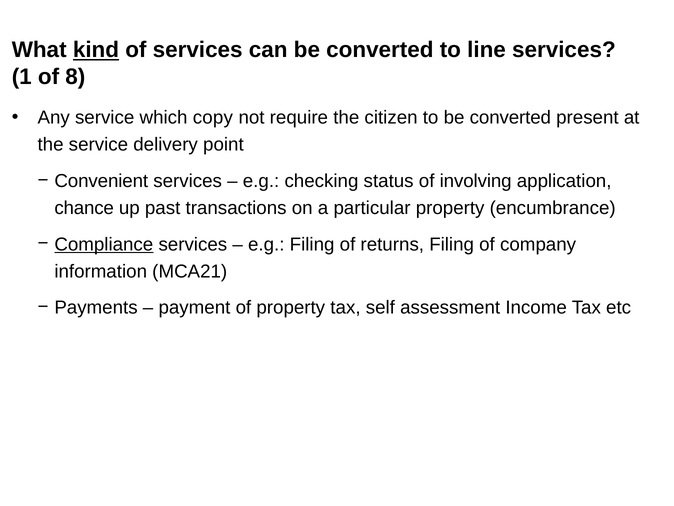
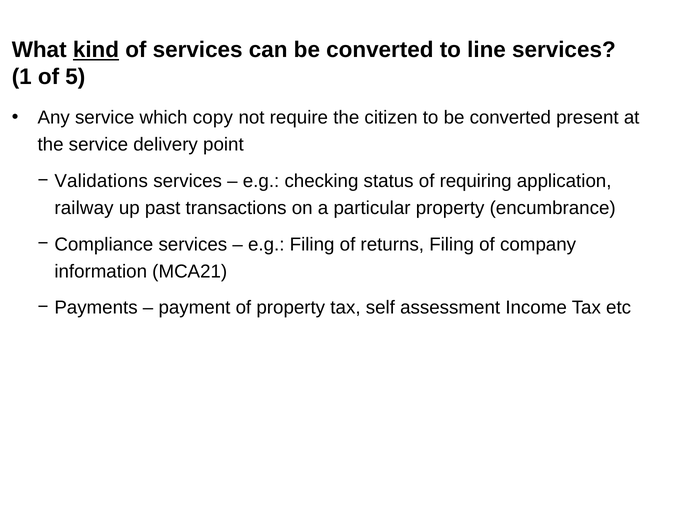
8: 8 -> 5
Convenient: Convenient -> Validations
involving: involving -> requiring
chance: chance -> railway
Compliance underline: present -> none
